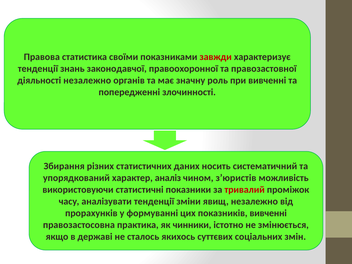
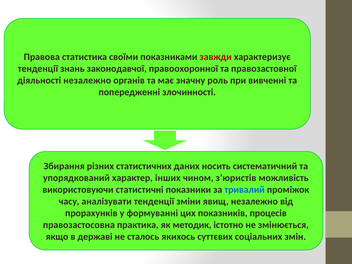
аналіз: аналіз -> інших
тривалий colour: red -> blue
показників вивченні: вивченні -> процесів
чинники: чинники -> методик
